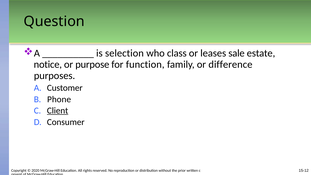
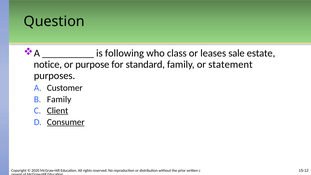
selection: selection -> following
function: function -> standard
difference: difference -> statement
Phone at (59, 99): Phone -> Family
Consumer underline: none -> present
